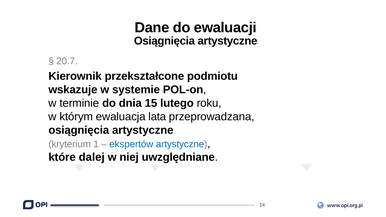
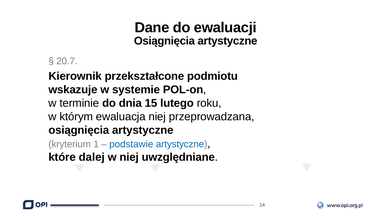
ewaluacja lata: lata -> niej
ekspertów: ekspertów -> podstawie
